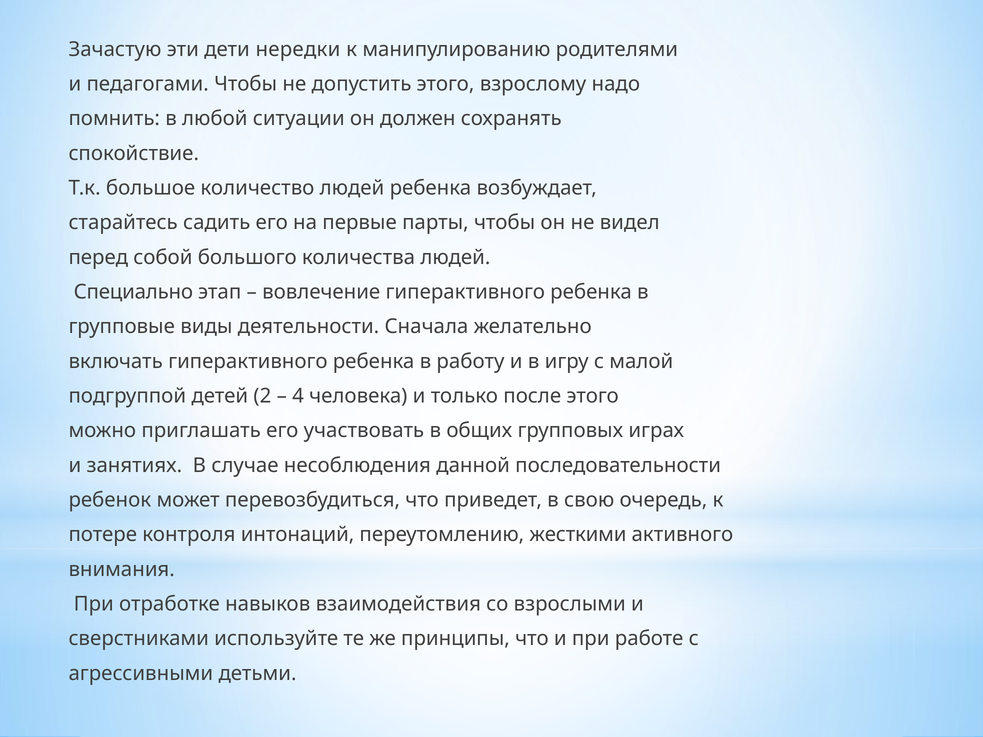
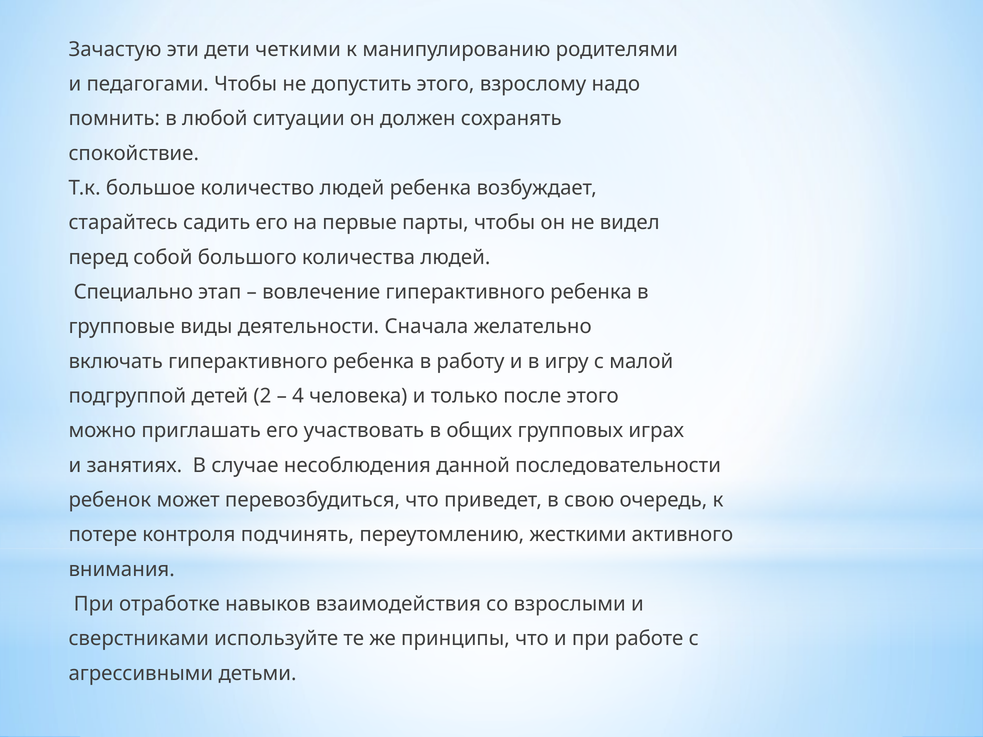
нередки: нередки -> четкими
интонаций: интонаций -> подчинять
